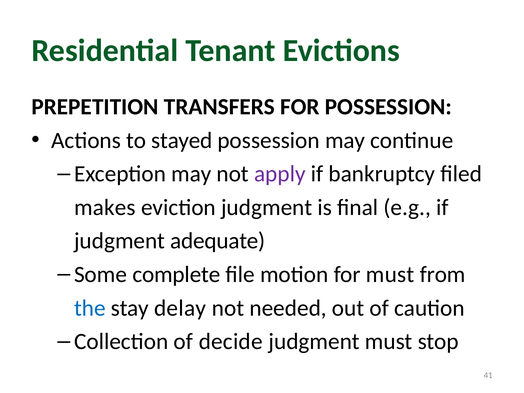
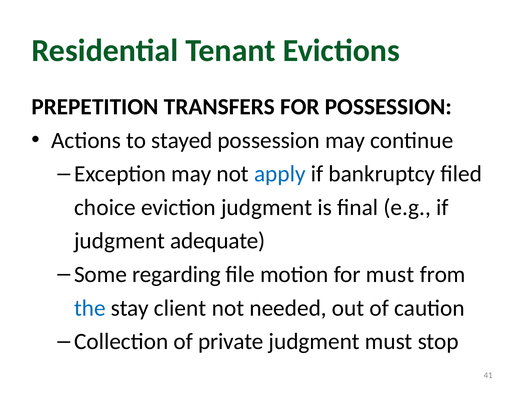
apply colour: purple -> blue
makes: makes -> choice
complete: complete -> regarding
delay: delay -> client
decide: decide -> private
